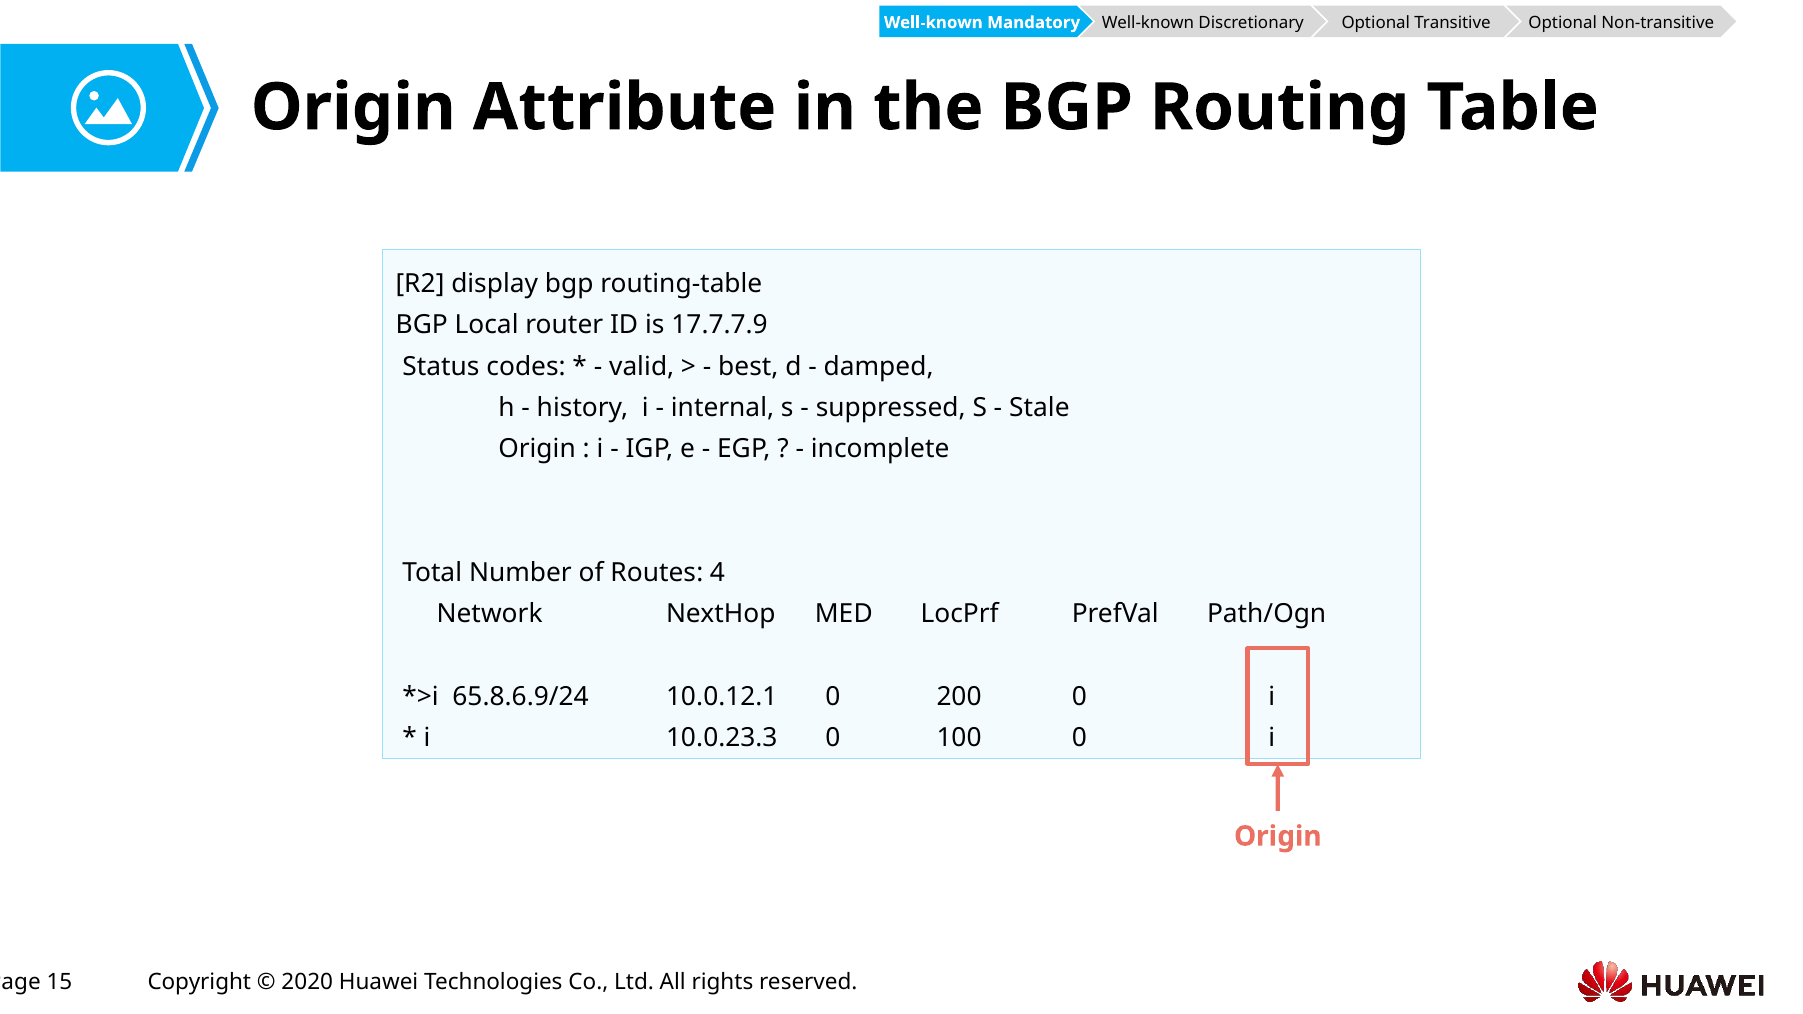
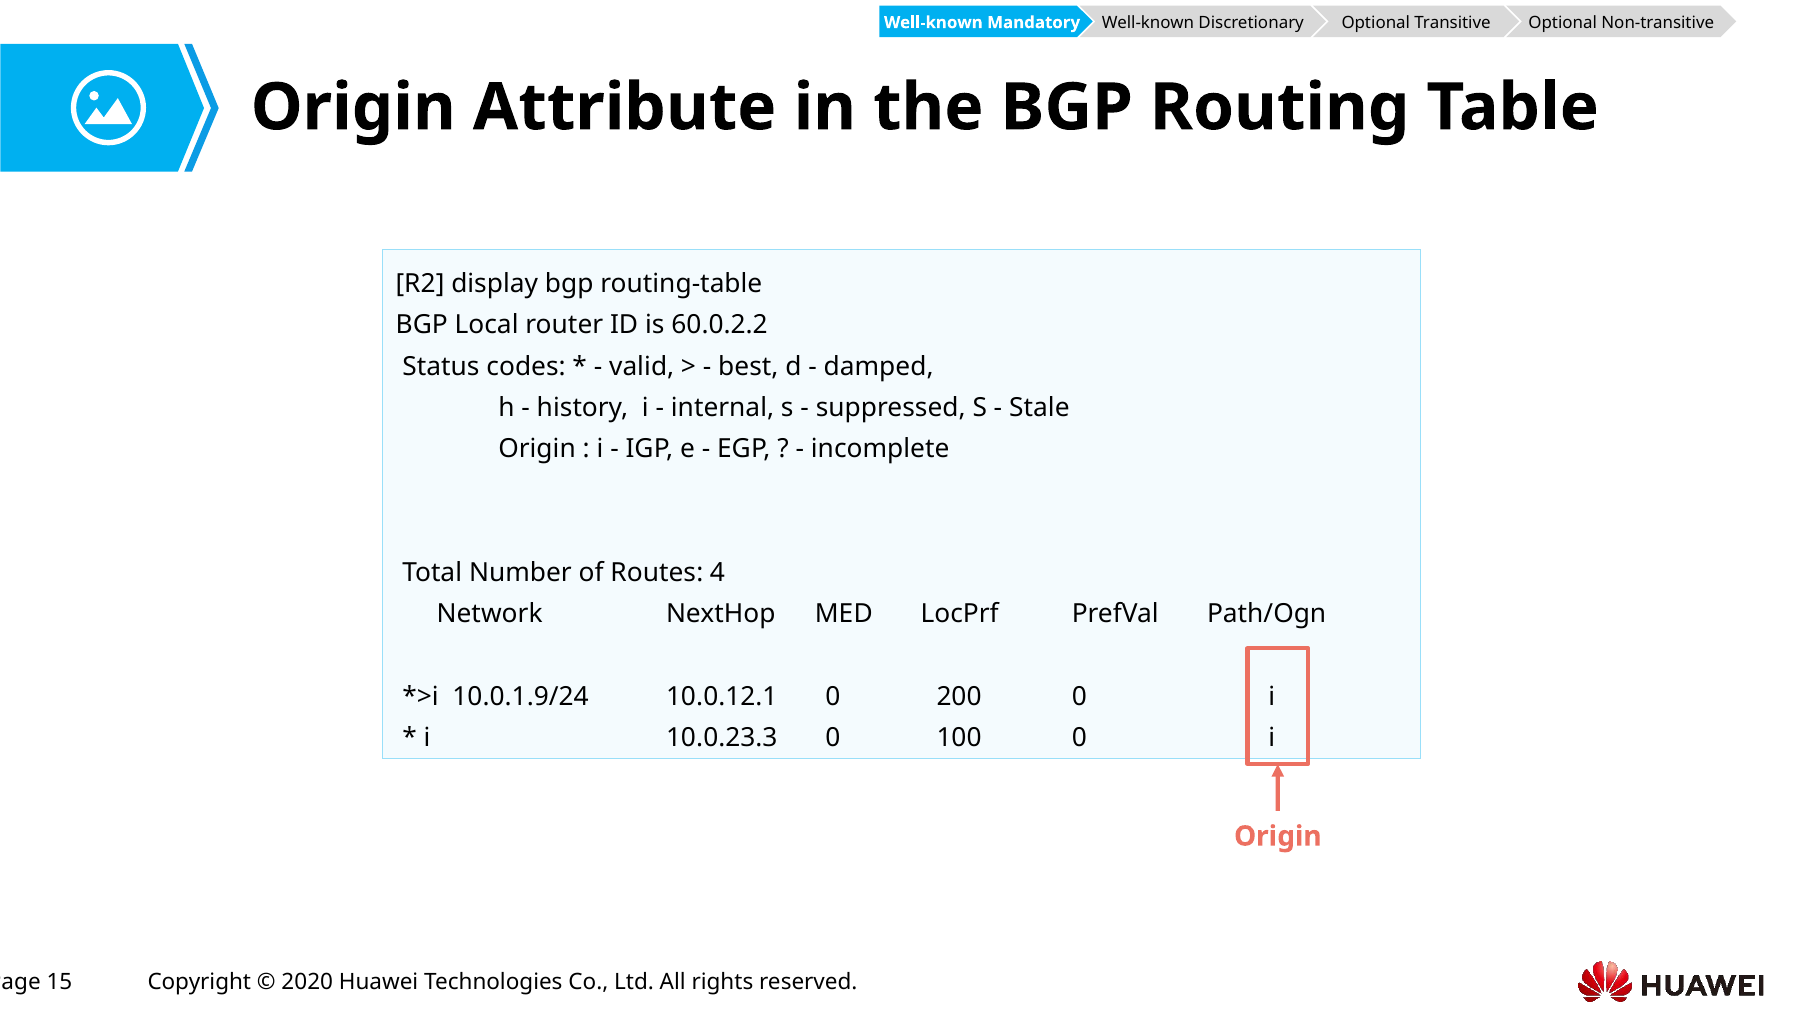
17.7.7.9: 17.7.7.9 -> 60.0.2.2
65.8.6.9/24: 65.8.6.9/24 -> 10.0.1.9/24
